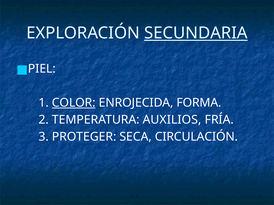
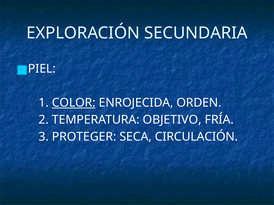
SECUNDARIA underline: present -> none
FORMA: FORMA -> ORDEN
AUXILIOS: AUXILIOS -> OBJETIVO
